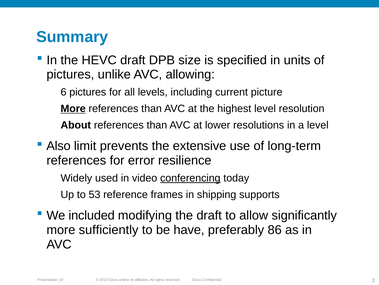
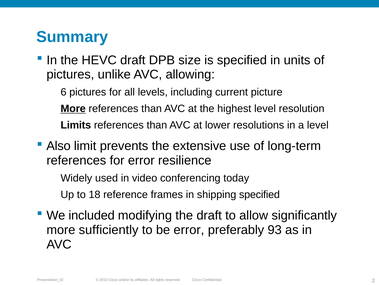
About: About -> Limits
conferencing underline: present -> none
53: 53 -> 18
shipping supports: supports -> specified
be have: have -> error
86: 86 -> 93
